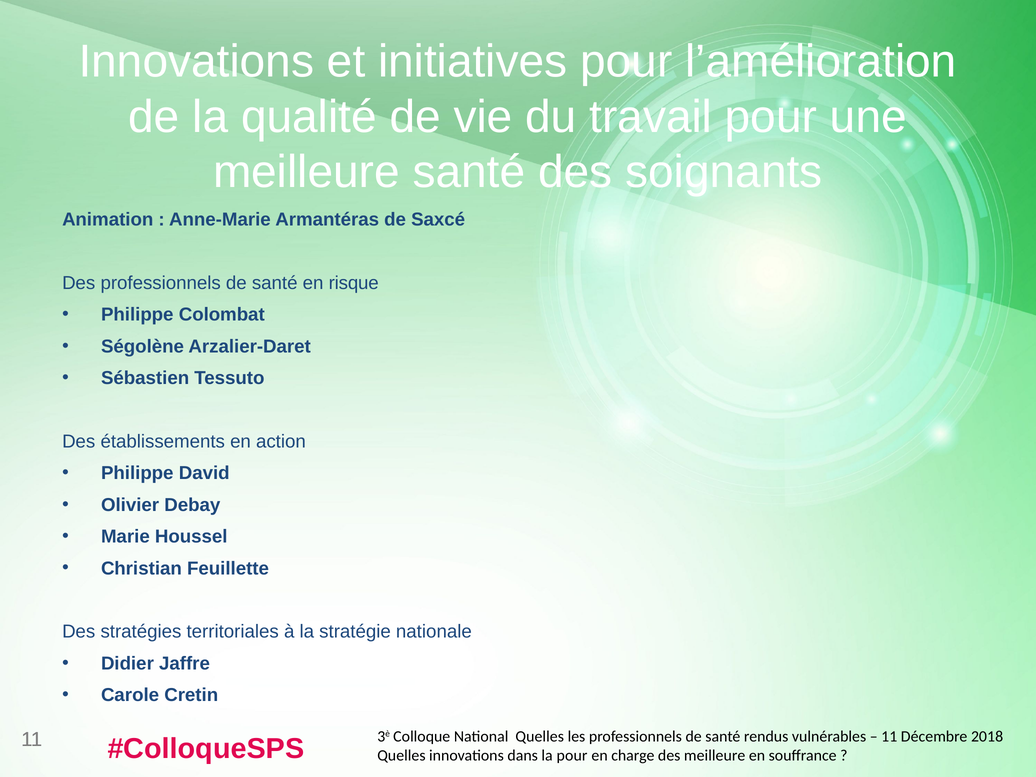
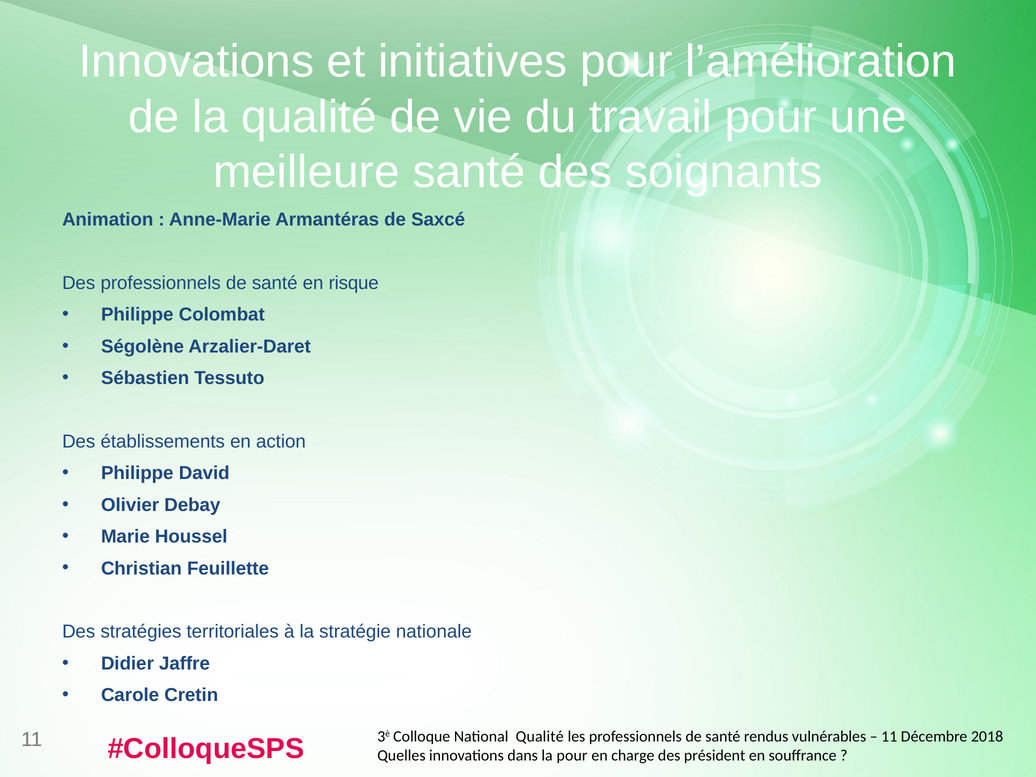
National Quelles: Quelles -> Qualité
des meilleure: meilleure -> président
